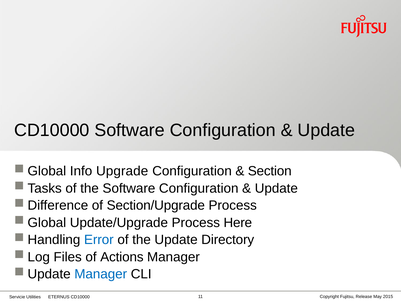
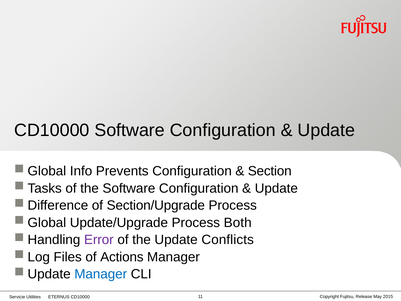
Upgrade: Upgrade -> Prevents
Here: Here -> Both
Error colour: blue -> purple
Directory: Directory -> Conflicts
